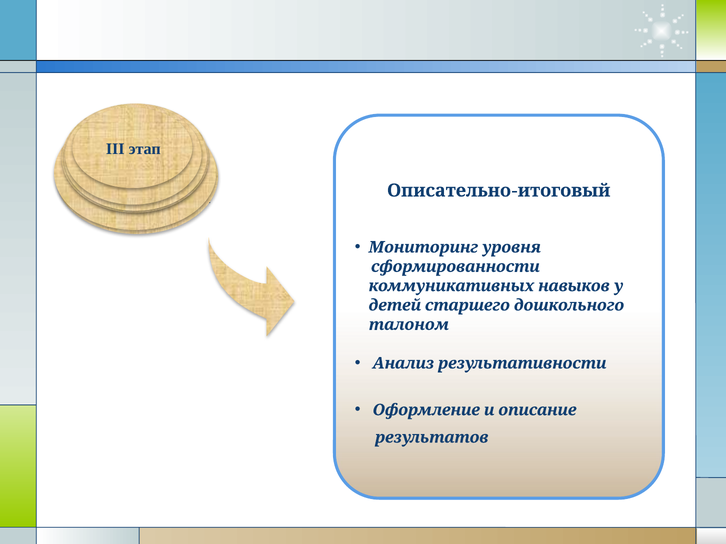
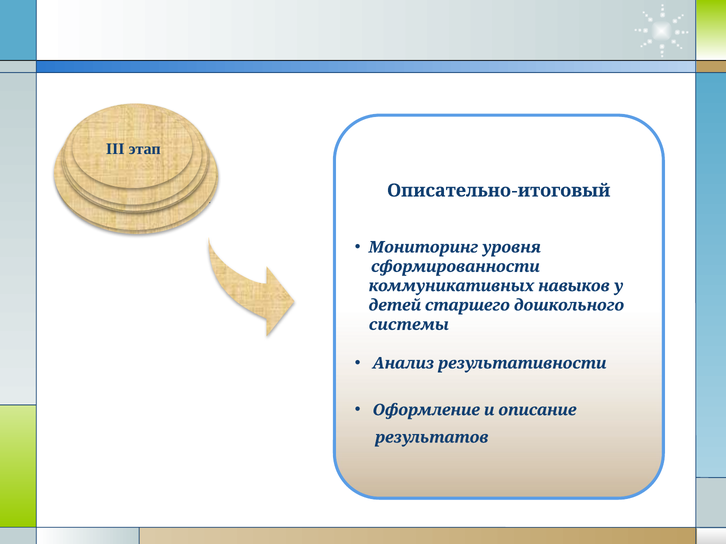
талоном: талоном -> системы
